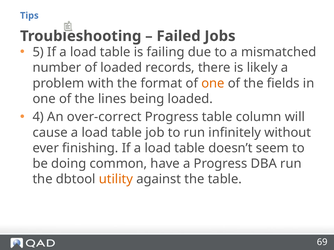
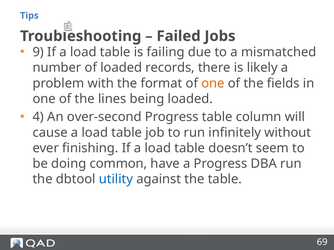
5: 5 -> 9
over-correct: over-correct -> over-second
utility colour: orange -> blue
